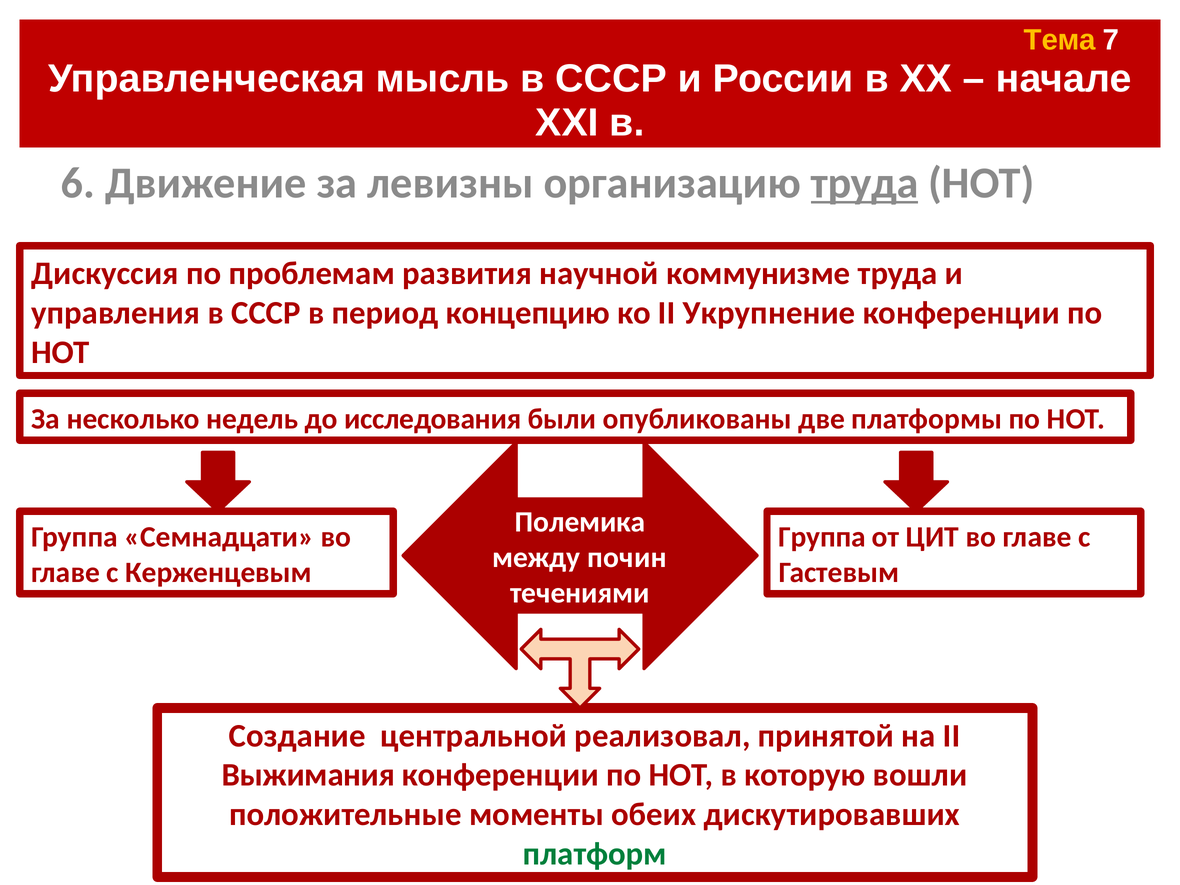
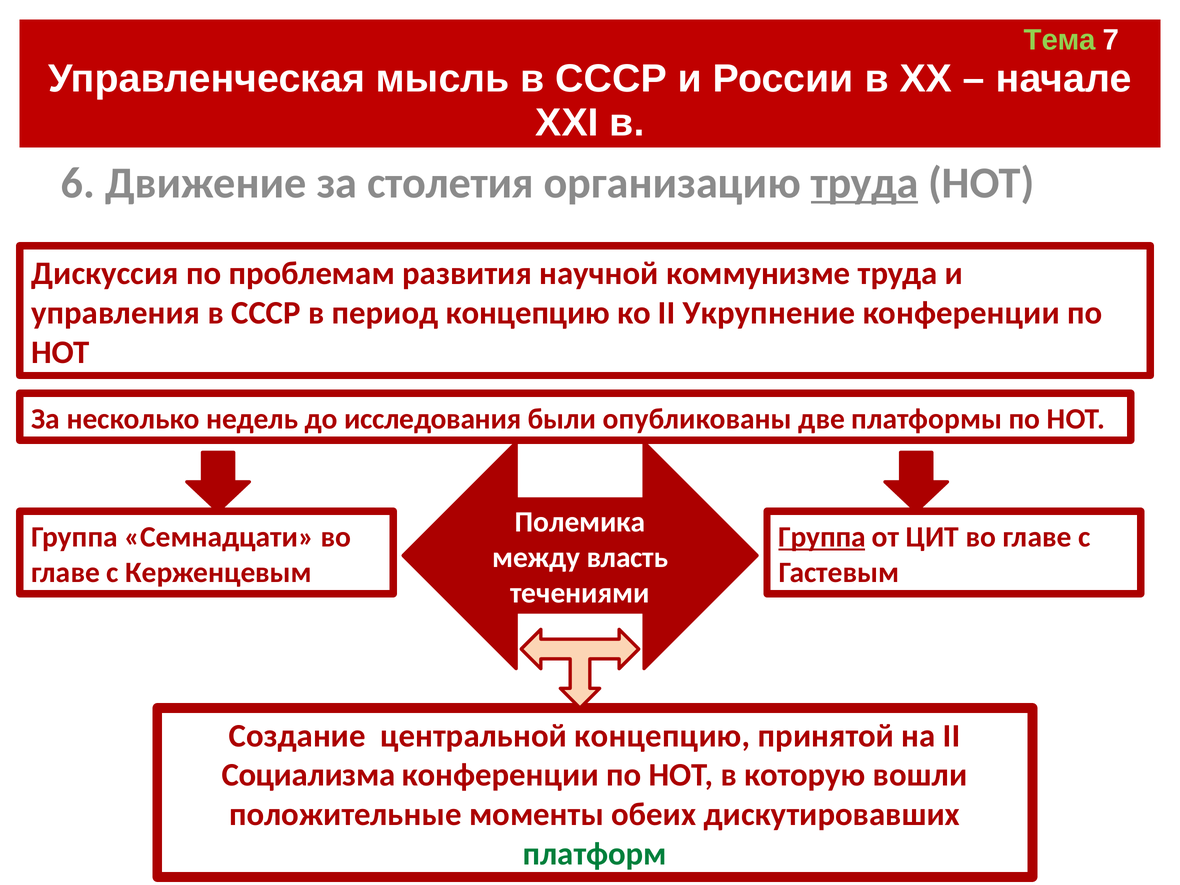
Тема colour: yellow -> light green
левизны: левизны -> столетия
Группа at (822, 537) underline: none -> present
почин: почин -> власть
центральной реализовал: реализовал -> концепцию
Выжимания: Выжимания -> Социализма
